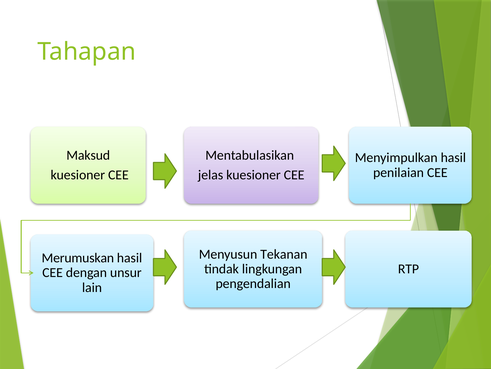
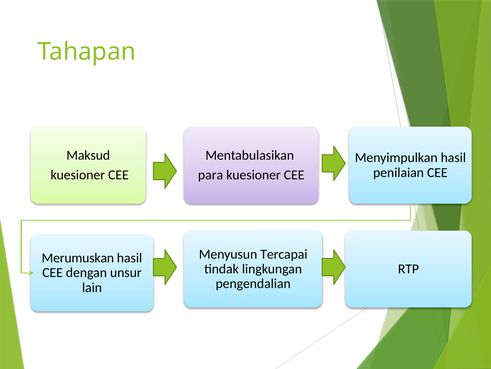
jelas: jelas -> para
Tekanan: Tekanan -> Tercapai
